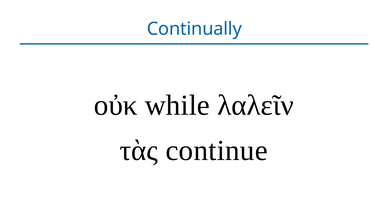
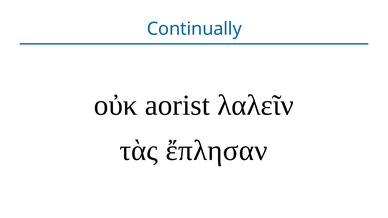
while: while -> aorist
continue: continue -> ἔπλησαν
